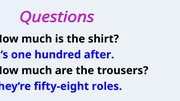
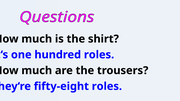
hundred after: after -> roles
